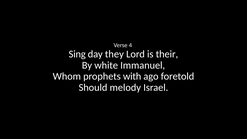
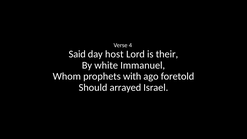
Sing: Sing -> Said
they: they -> host
melody: melody -> arrayed
